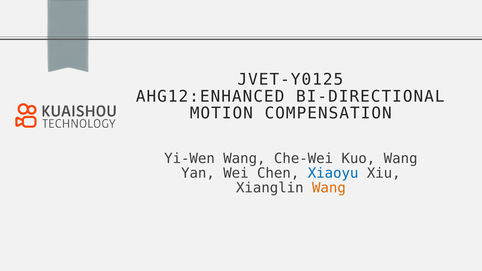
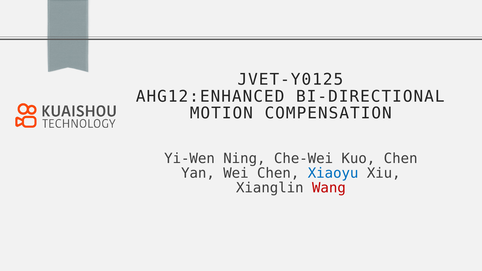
Yi-Wen Wang: Wang -> Ning
Kuo Wang: Wang -> Chen
Wang at (329, 188) colour: orange -> red
